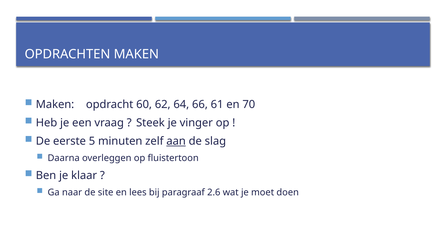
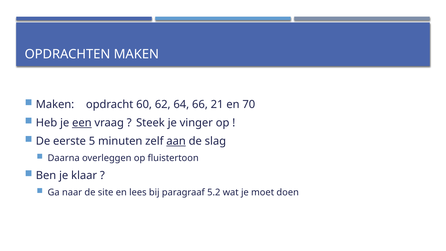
61: 61 -> 21
een underline: none -> present
2.6: 2.6 -> 5.2
